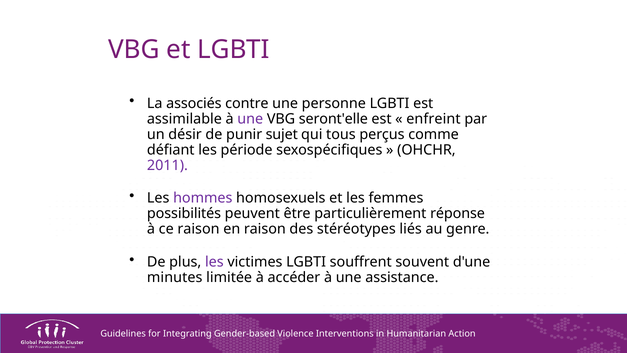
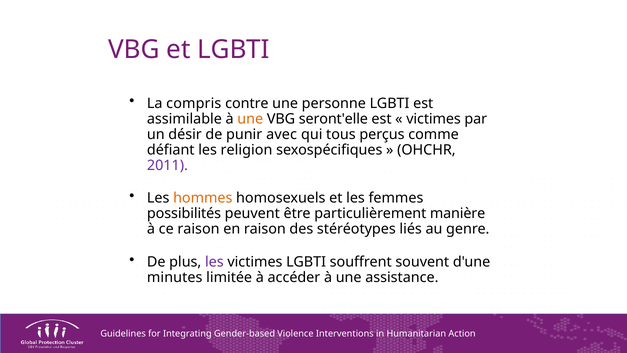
associés: associés -> compris
une at (250, 119) colour: purple -> orange
enfreint at (433, 119): enfreint -> victimes
sujet: sujet -> avec
période: période -> religion
hommes colour: purple -> orange
réponse: réponse -> manière
